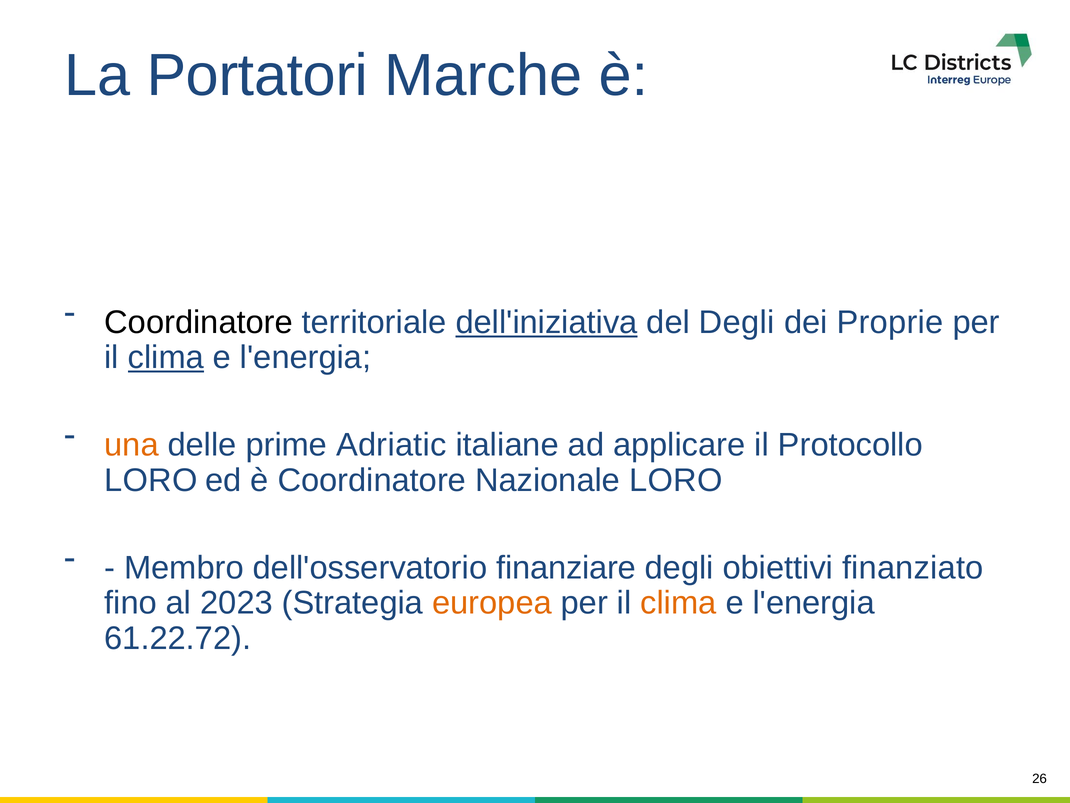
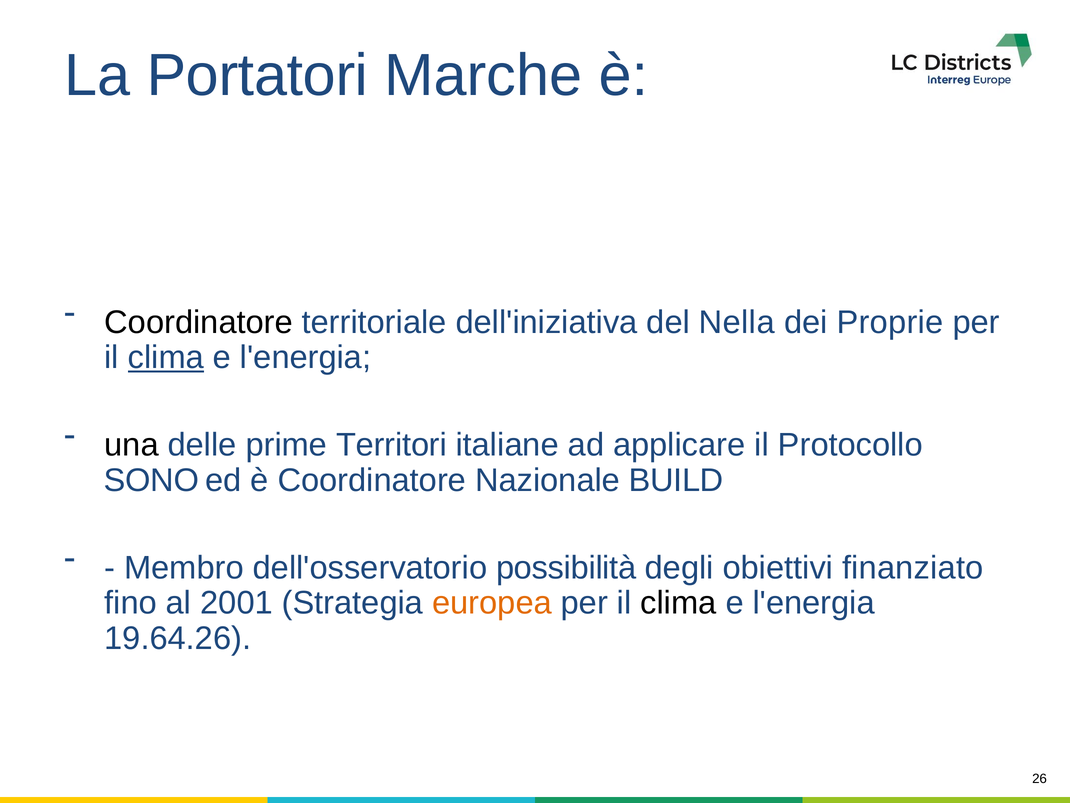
dell'iniziativa underline: present -> none
del Degli: Degli -> Nella
una colour: orange -> black
Adriatic: Adriatic -> Territori
LORO at (151, 480): LORO -> SONO
Nazionale LORO: LORO -> BUILD
finanziare: finanziare -> possibilità
2023: 2023 -> 2001
clima at (678, 603) colour: orange -> black
61.22.72: 61.22.72 -> 19.64.26
